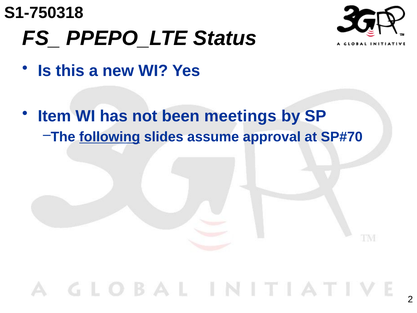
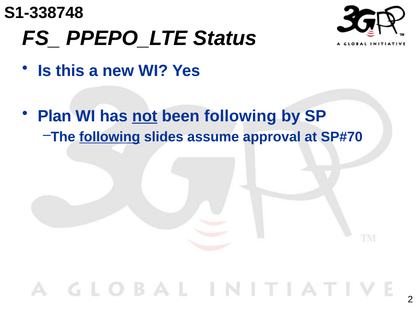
S1-750318: S1-750318 -> S1-338748
Item: Item -> Plan
not underline: none -> present
been meetings: meetings -> following
